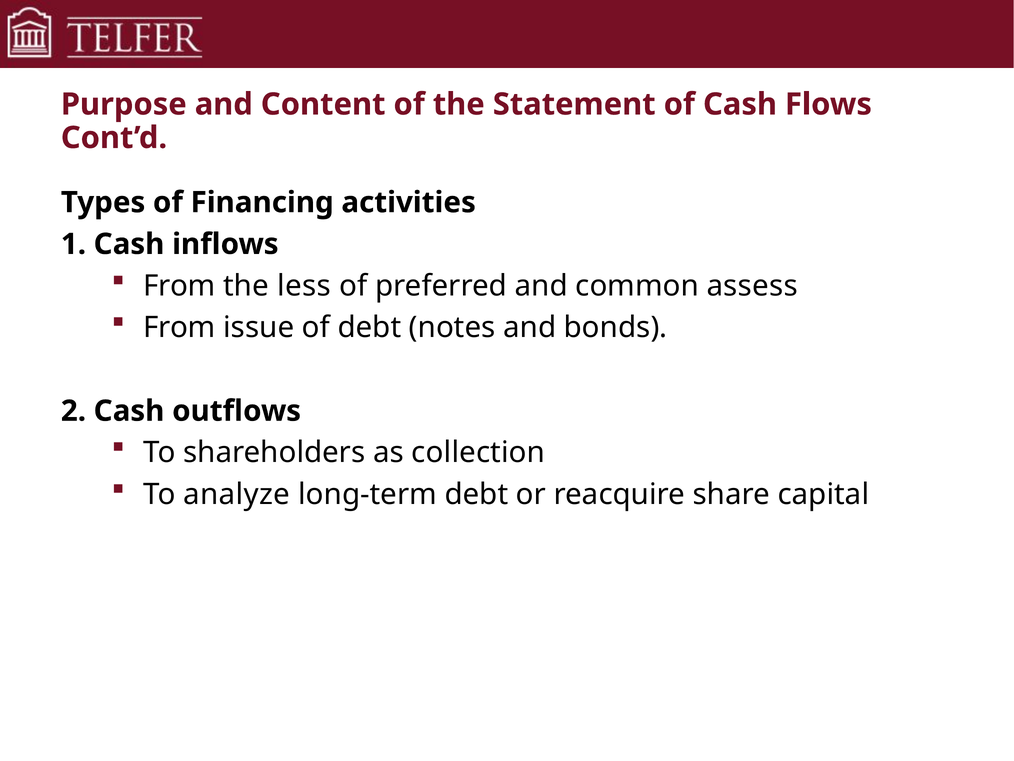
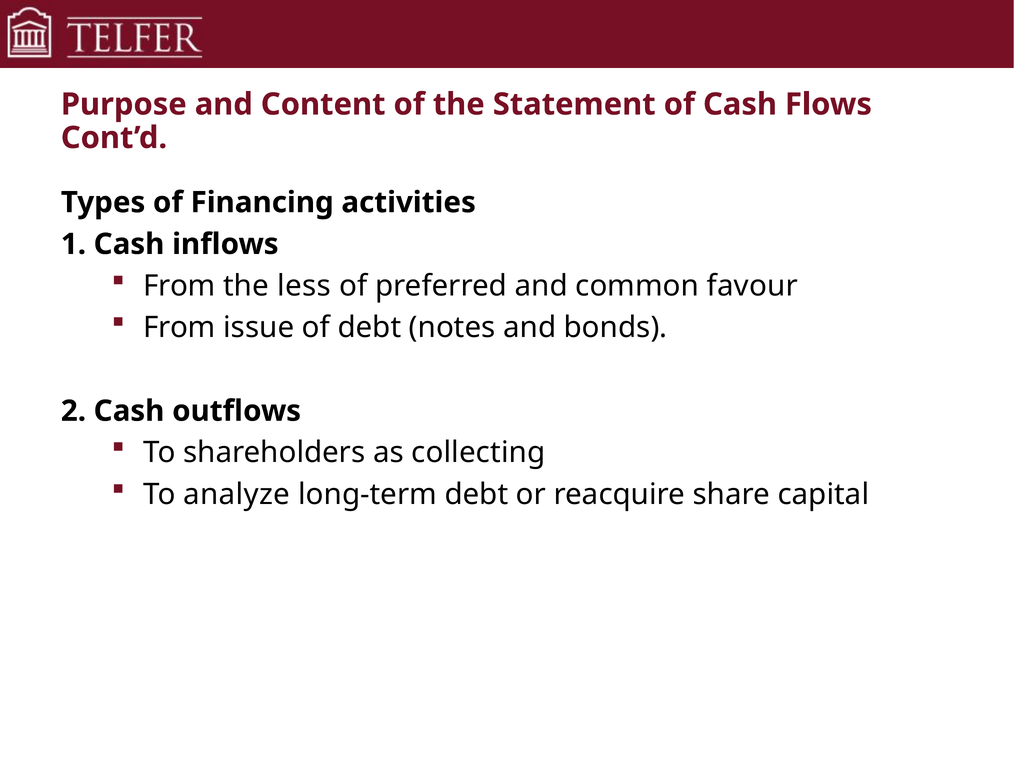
assess: assess -> favour
collection: collection -> collecting
